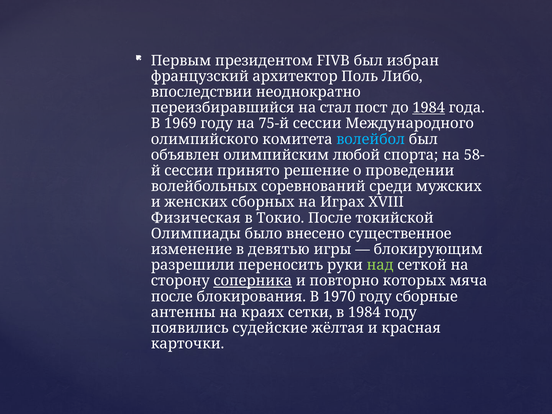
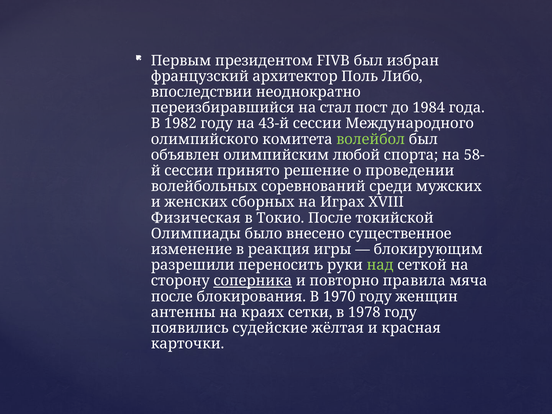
1984 at (429, 108) underline: present -> none
1969: 1969 -> 1982
75-й: 75-й -> 43-й
волейбол colour: light blue -> light green
девятью: девятью -> реакция
которых: которых -> правила
сборные: сборные -> женщин
в 1984: 1984 -> 1978
